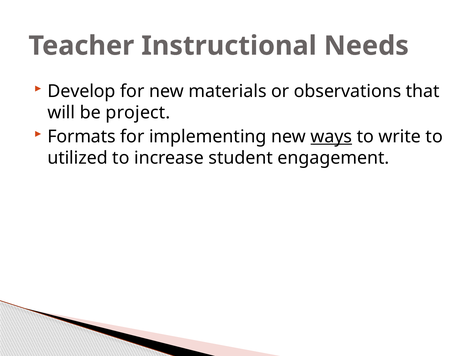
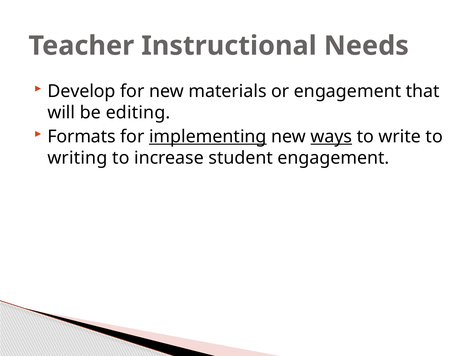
or observations: observations -> engagement
project: project -> editing
implementing underline: none -> present
utilized: utilized -> writing
